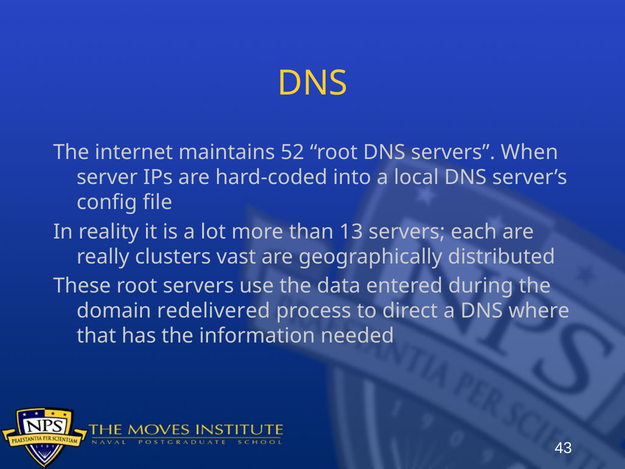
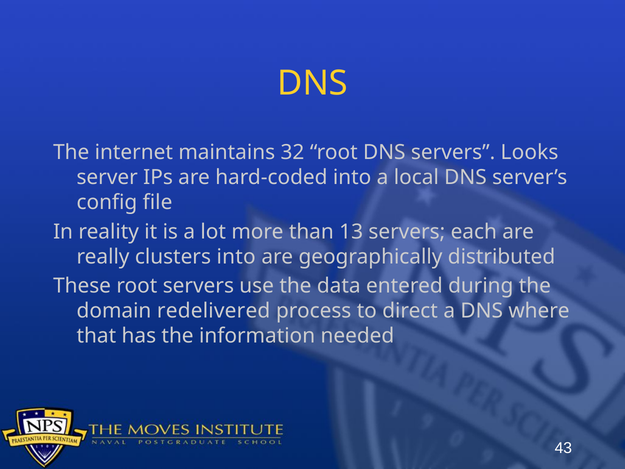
52: 52 -> 32
When: When -> Looks
clusters vast: vast -> into
